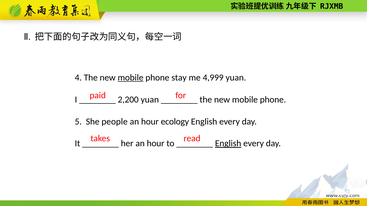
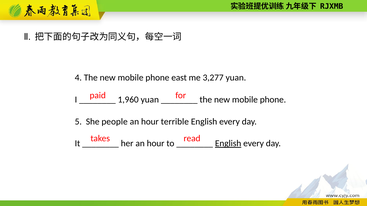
mobile at (131, 78) underline: present -> none
stay: stay -> east
4,999: 4,999 -> 3,277
2,200: 2,200 -> 1,960
ecology: ecology -> terrible
